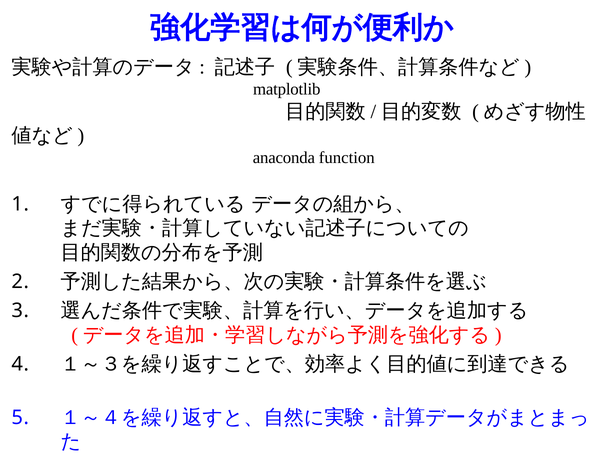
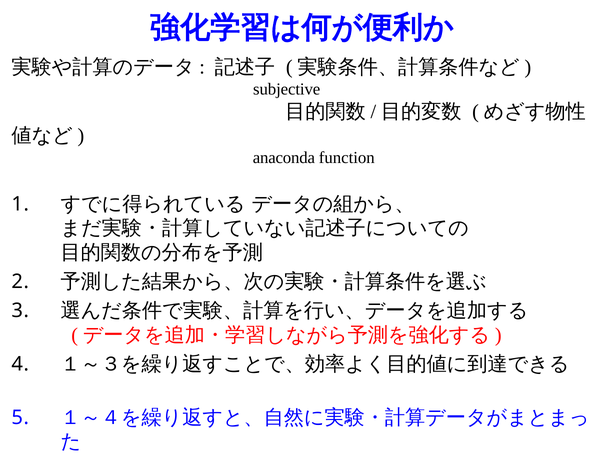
matplotlib: matplotlib -> subjective
